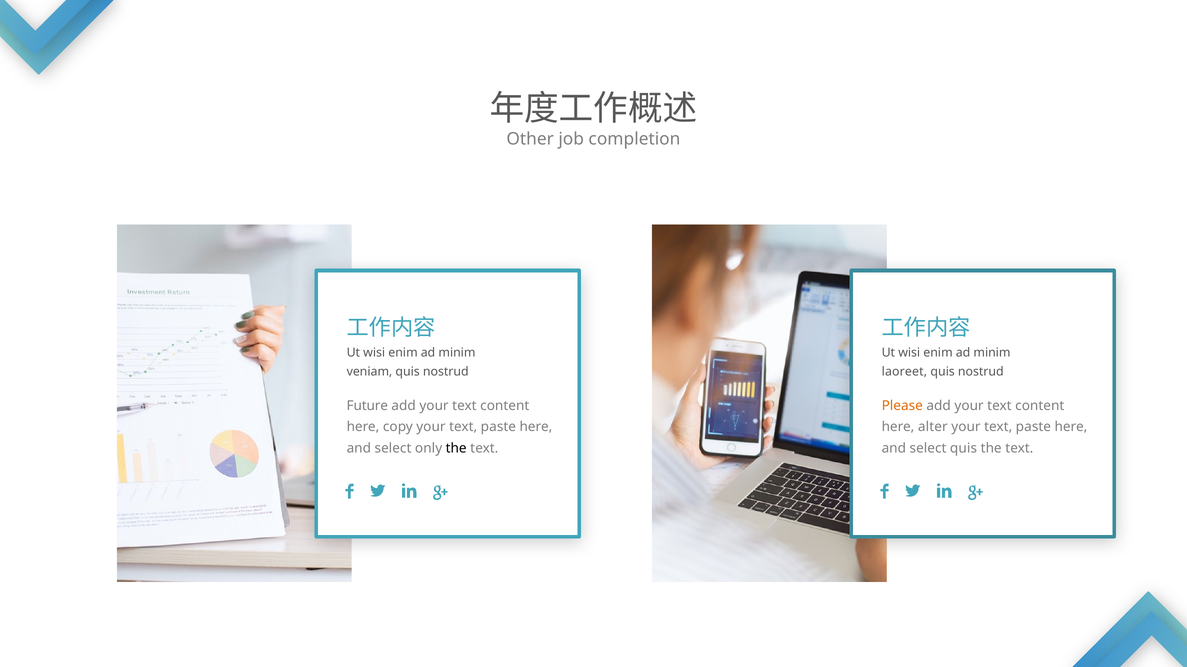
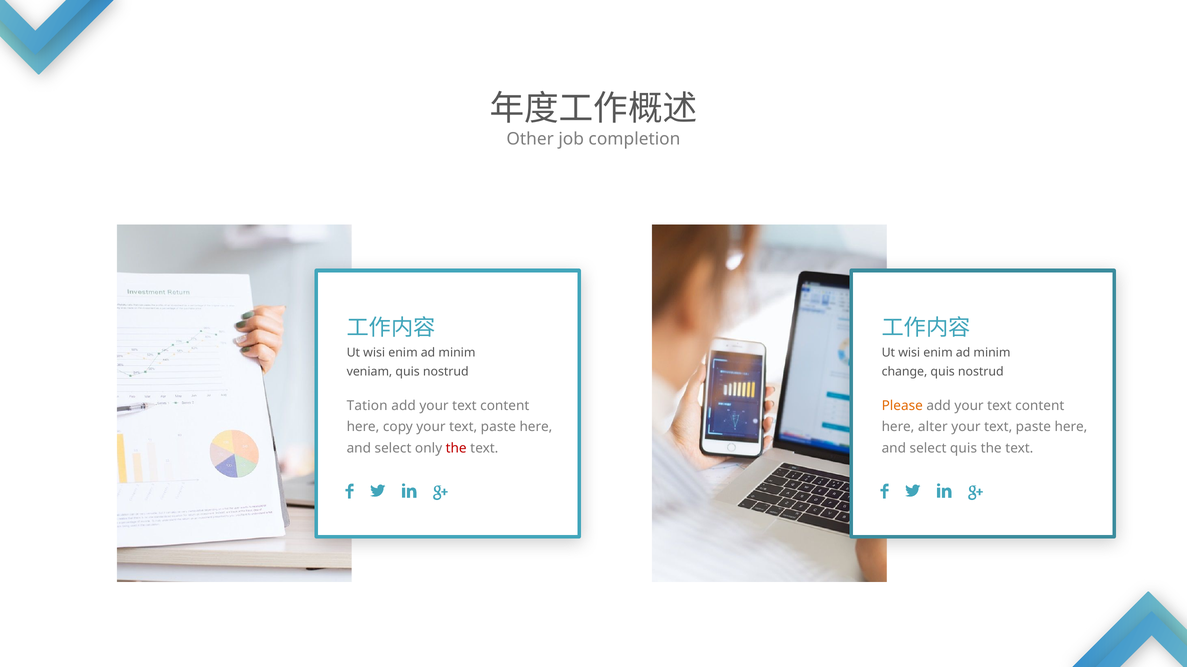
laoreet: laoreet -> change
Future: Future -> Tation
the at (456, 449) colour: black -> red
